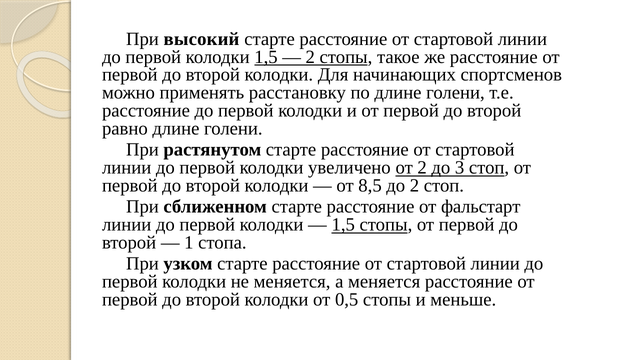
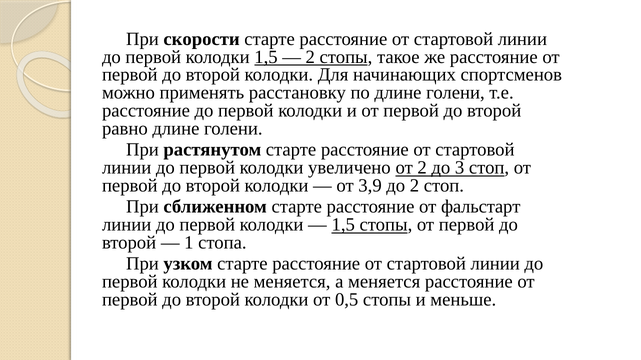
высокий: высокий -> скорости
8,5: 8,5 -> 3,9
